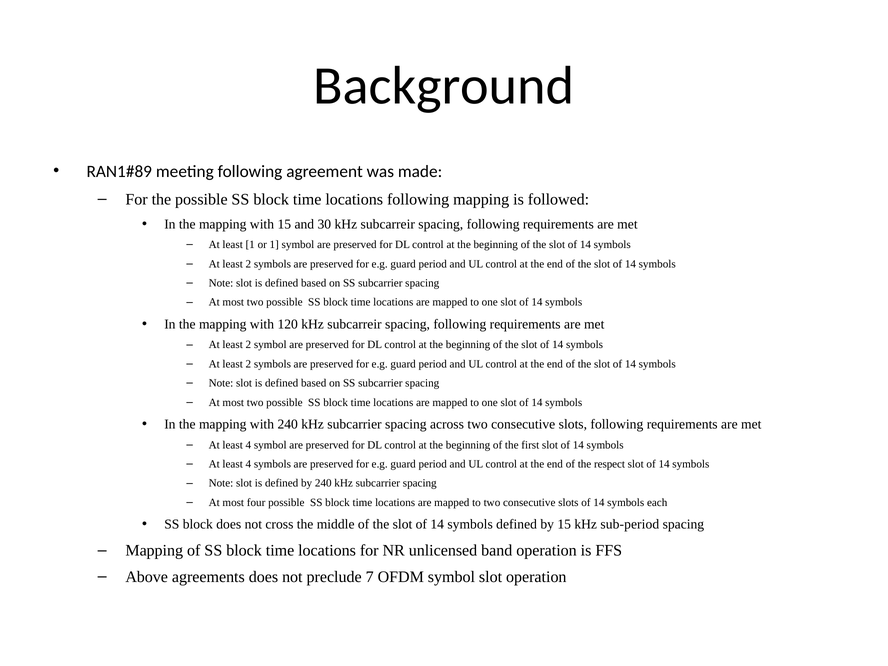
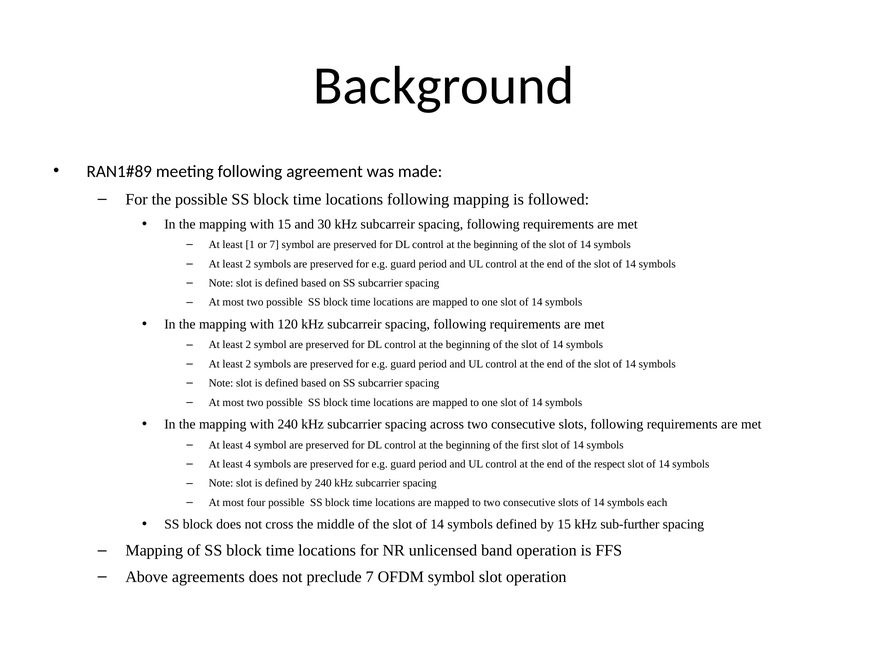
or 1: 1 -> 7
sub-period: sub-period -> sub-further
